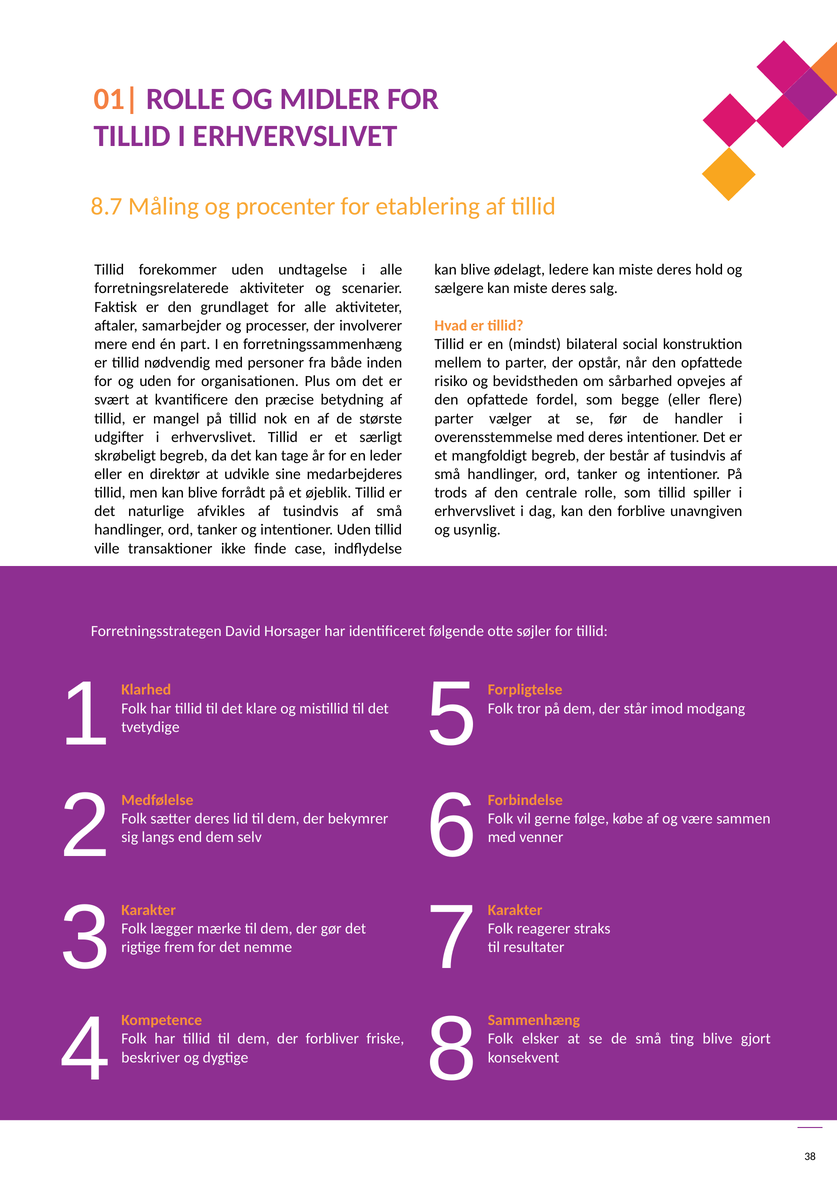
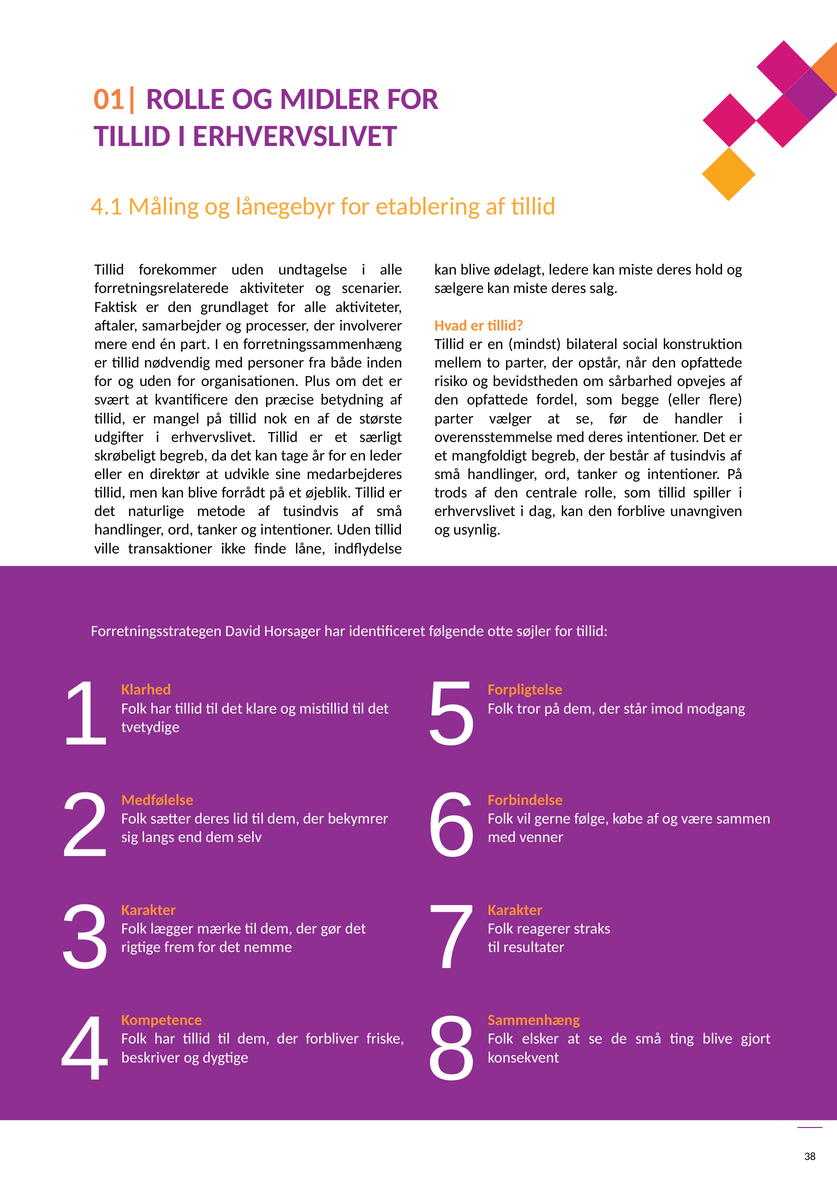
8.7: 8.7 -> 4.1
procenter: procenter -> lånegebyr
afvikles: afvikles -> metode
case: case -> låne
